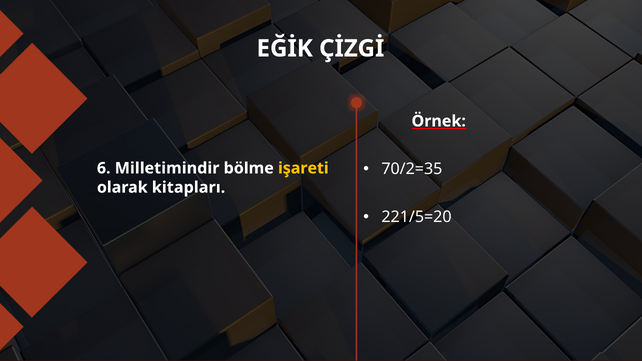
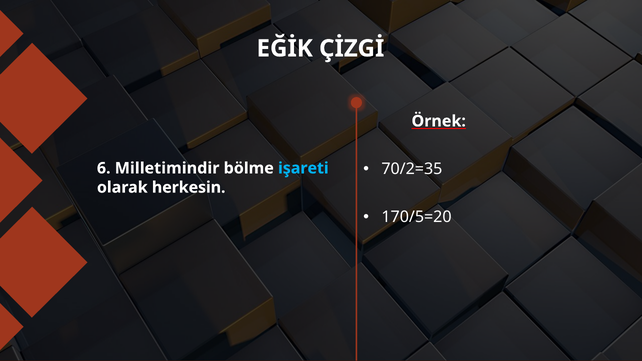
işareti colour: yellow -> light blue
kitapları: kitapları -> herkesin
221/5=20: 221/5=20 -> 170/5=20
